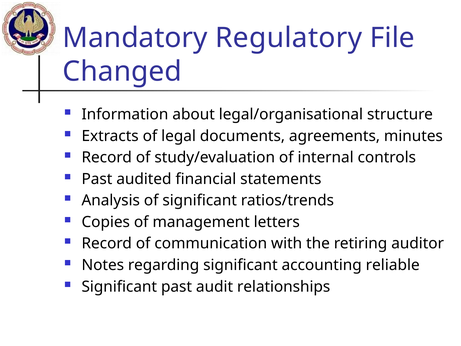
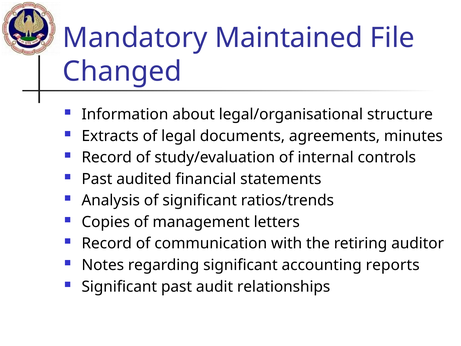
Regulatory: Regulatory -> Maintained
reliable: reliable -> reports
